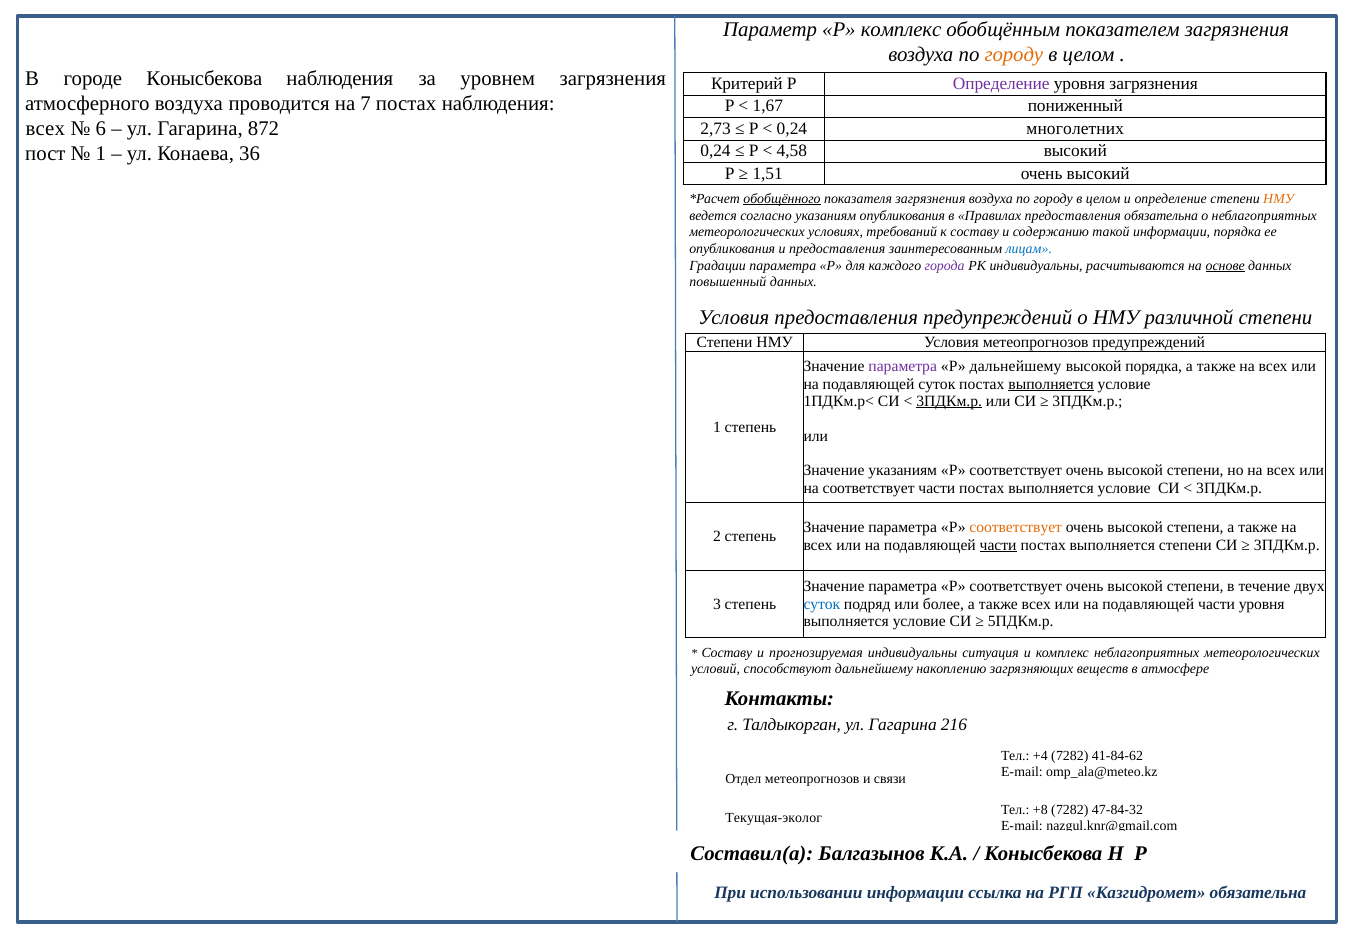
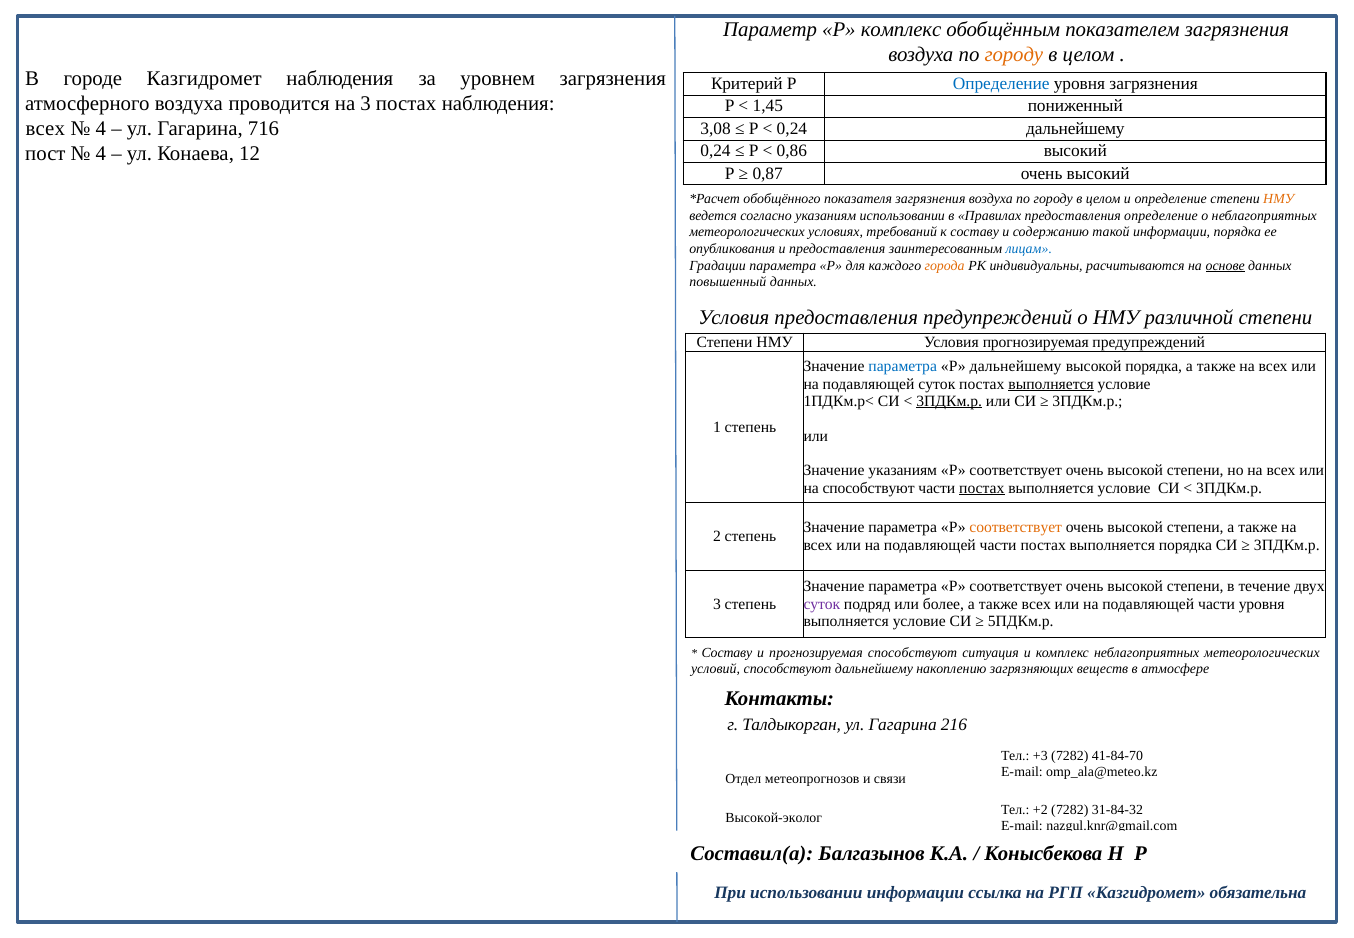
городе Конысбекова: Конысбекова -> Казгидромет
Определение at (1001, 84) colour: purple -> blue
на 7: 7 -> 3
1,67: 1,67 -> 1,45
6 at (101, 129): 6 -> 4
872: 872 -> 716
2,73: 2,73 -> 3,08
0,24 многолетних: многолетних -> дальнейшему
4,58: 4,58 -> 0,86
1 at (101, 154): 1 -> 4
36: 36 -> 12
1,51: 1,51 -> 0,87
обобщённого underline: present -> none
указаниям опубликования: опубликования -> использовании
предоставления обязательна: обязательна -> определение
города colour: purple -> orange
Условия метеопрогнозов: метеопрогнозов -> прогнозируемая
параметра at (903, 366) colour: purple -> blue
на соответствует: соответствует -> способствуют
постах at (982, 488) underline: none -> present
части at (998, 545) underline: present -> none
выполняется степени: степени -> порядка
суток at (822, 604) colour: blue -> purple
прогнозируемая индивидуальны: индивидуальны -> способствуют
+4: +4 -> +3
41-84-62: 41-84-62 -> 41-84-70
+8: +8 -> +2
47-84-32: 47-84-32 -> 31-84-32
Текущая-эколог: Текущая-эколог -> Высокой-эколог
